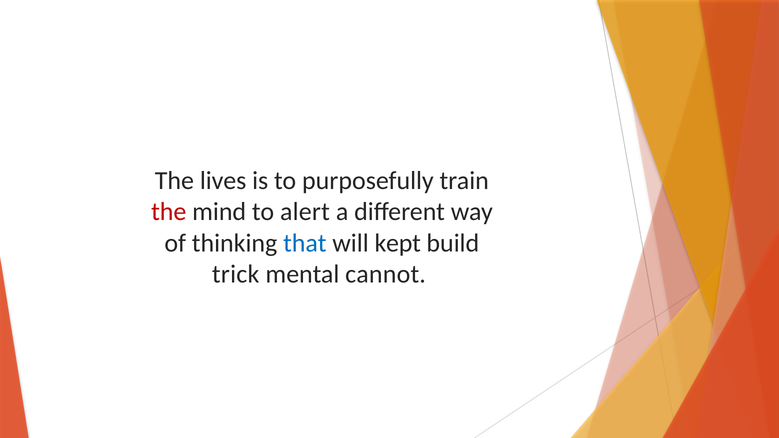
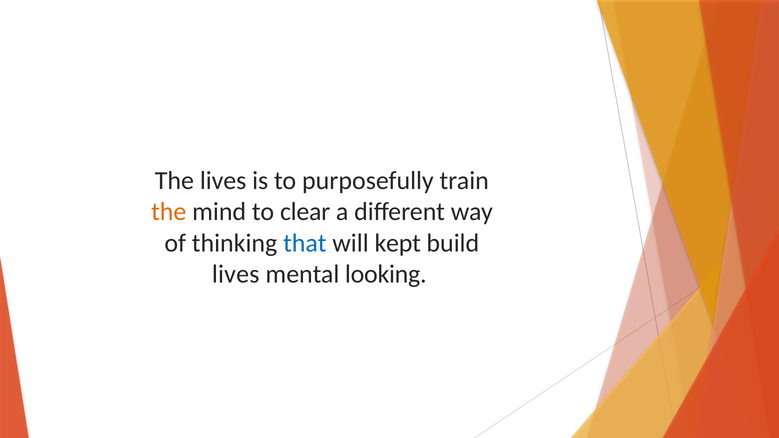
the at (169, 212) colour: red -> orange
alert: alert -> clear
trick at (236, 274): trick -> lives
cannot: cannot -> looking
